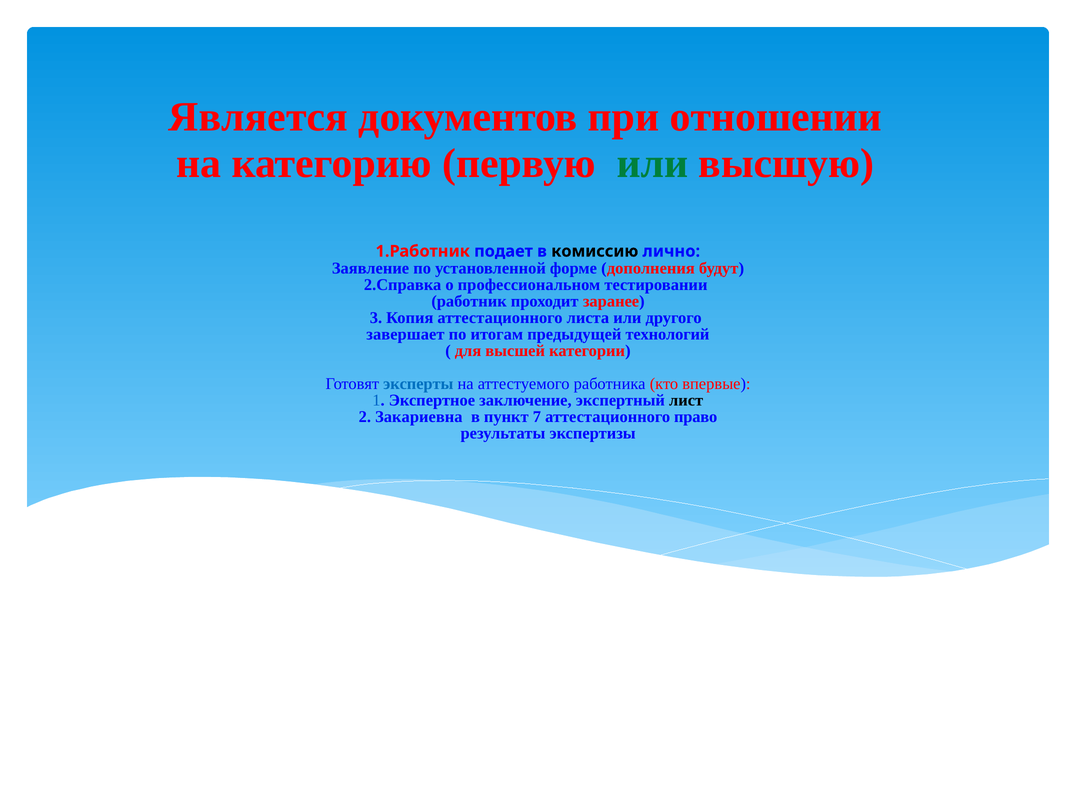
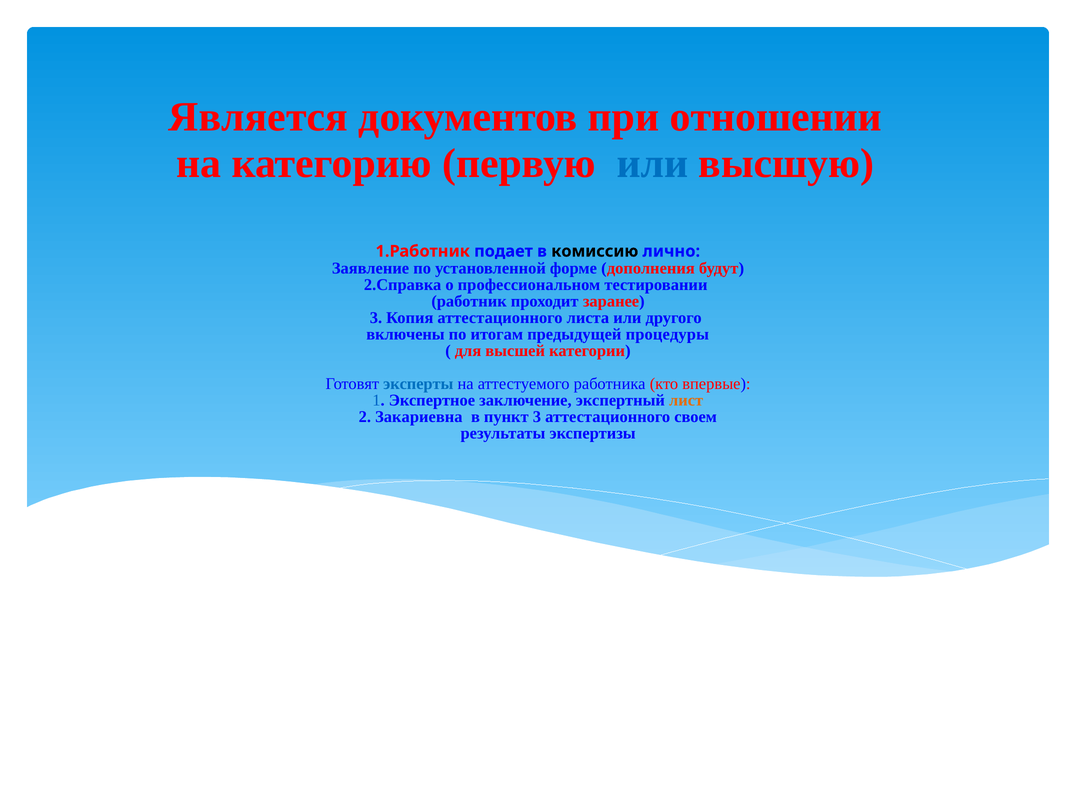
или at (652, 163) colour: green -> blue
завершает: завершает -> включены
технологий: технологий -> процедуры
лист colour: black -> orange
пункт 7: 7 -> 3
право: право -> своем
